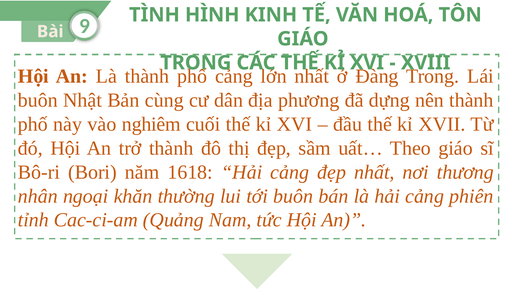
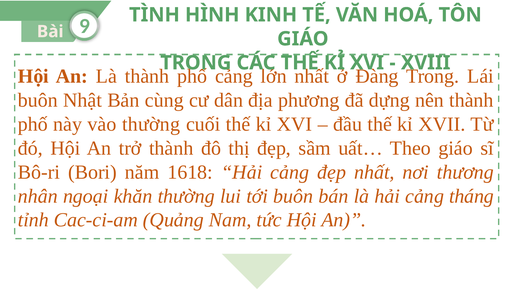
vào nghiêm: nghiêm -> thường
phiên: phiên -> tháng
